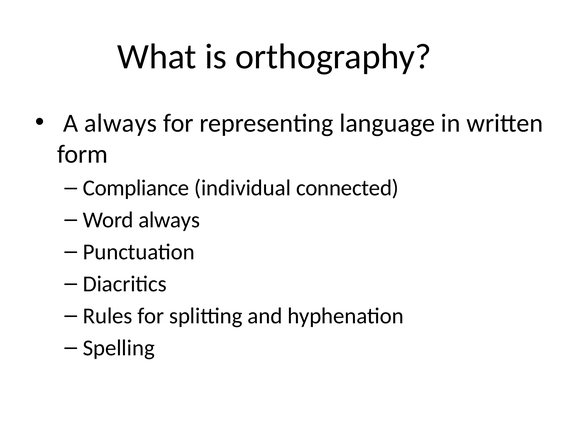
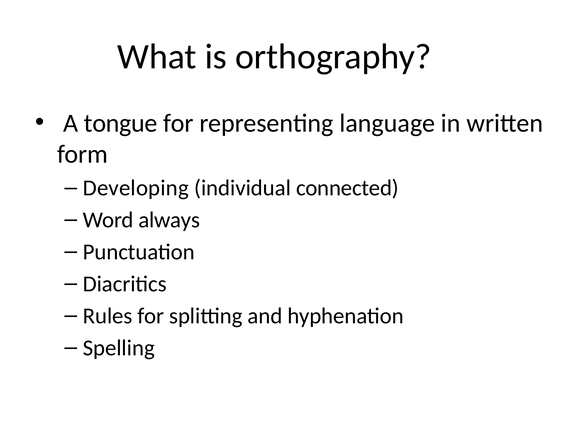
A always: always -> tongue
Compliance: Compliance -> Developing
